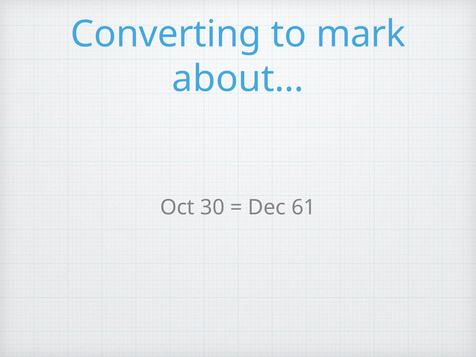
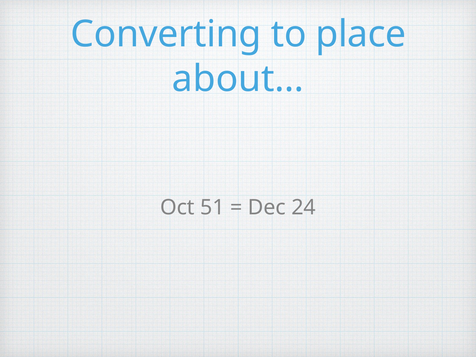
mark: mark -> place
30: 30 -> 51
61: 61 -> 24
